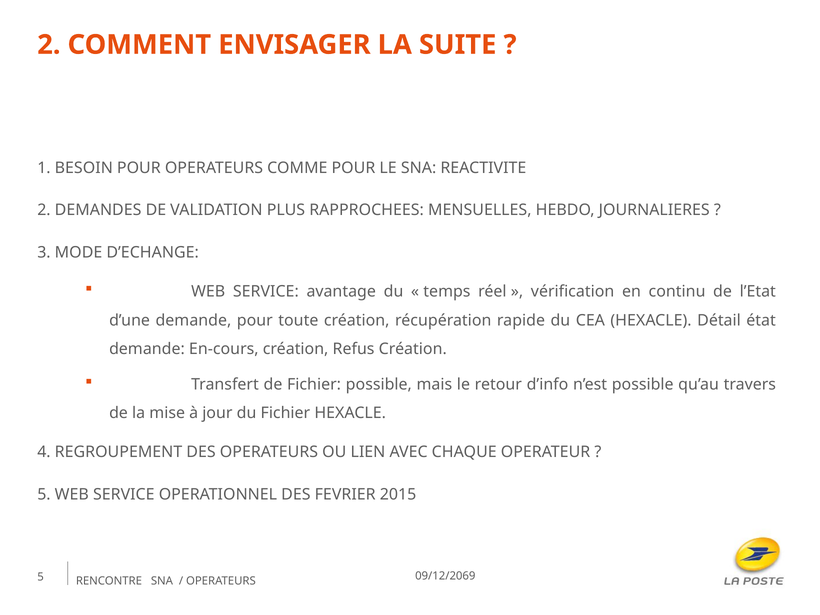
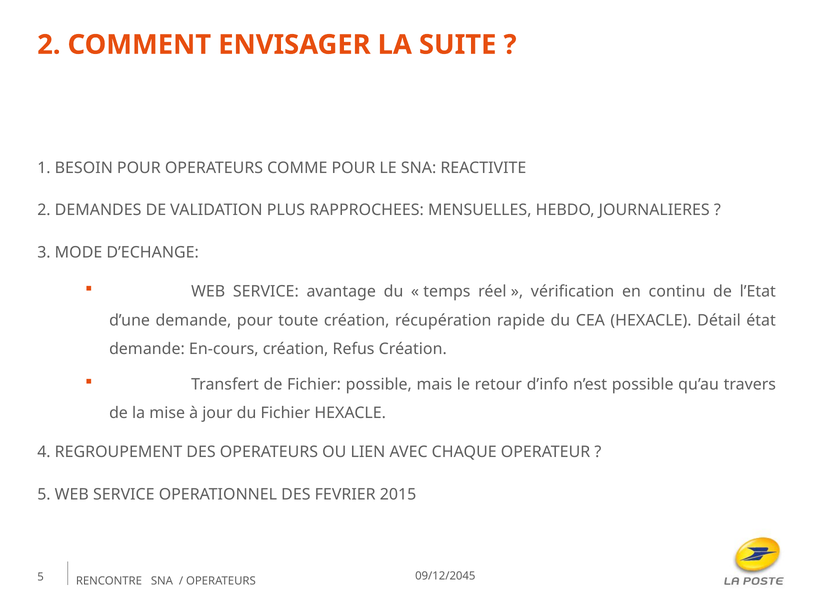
09/12/2069: 09/12/2069 -> 09/12/2045
